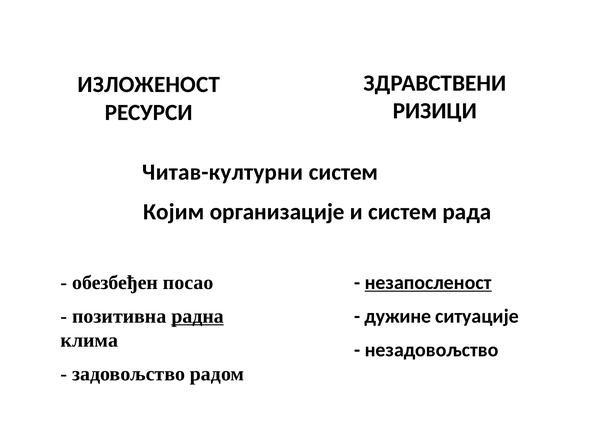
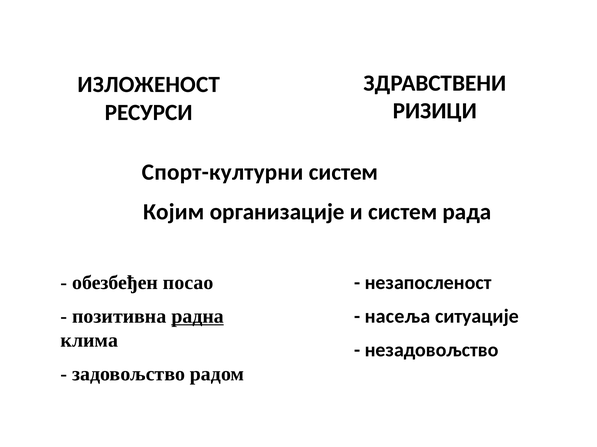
Читав-културни: Читав-културни -> Спорт-културни
незапосленост underline: present -> none
дужине: дужине -> насеља
